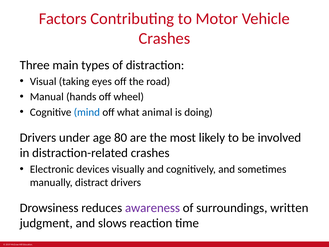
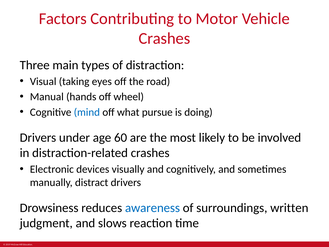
animal: animal -> pursue
80: 80 -> 60
awareness colour: purple -> blue
